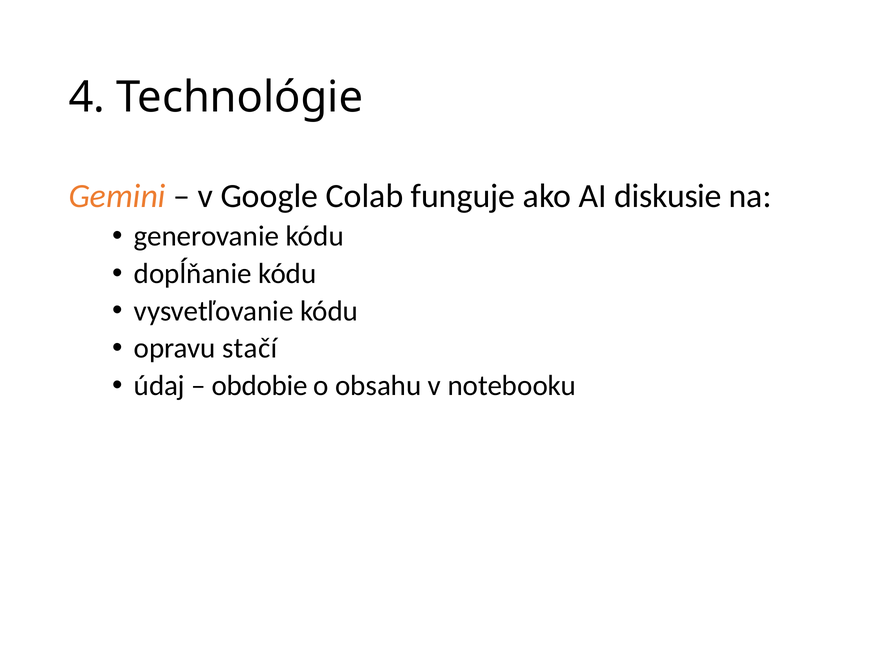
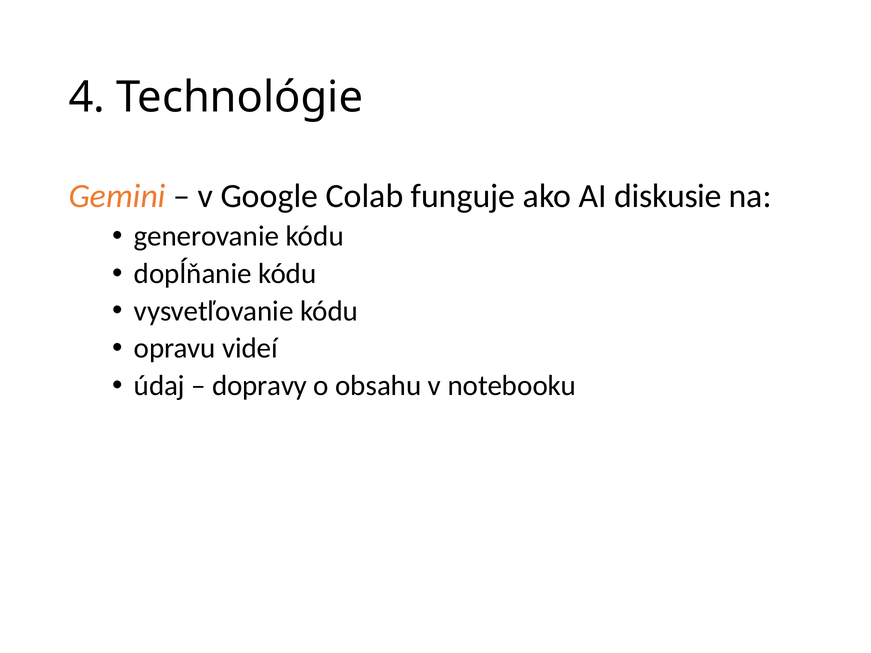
stačí: stačí -> videí
obdobie: obdobie -> dopravy
